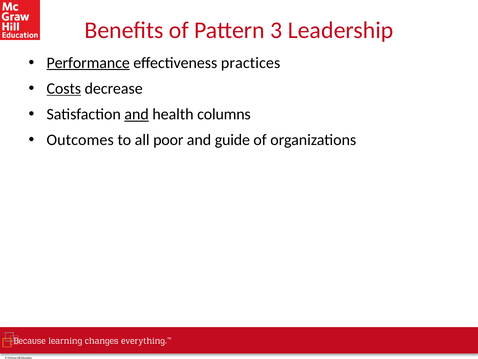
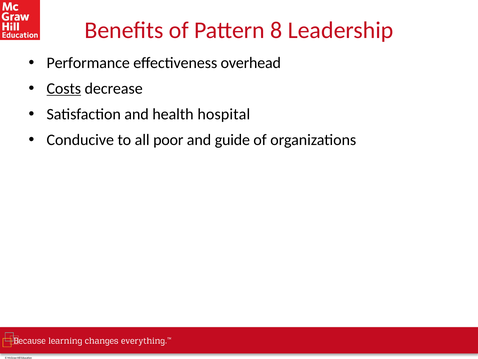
3: 3 -> 8
Performance underline: present -> none
practices: practices -> overhead
and at (137, 114) underline: present -> none
columns: columns -> hospital
Outcomes: Outcomes -> Conducive
